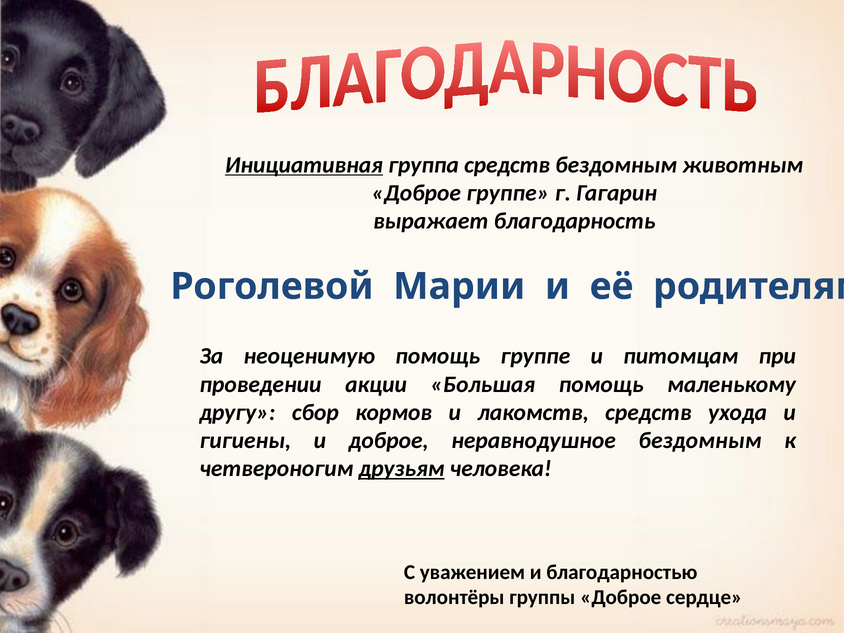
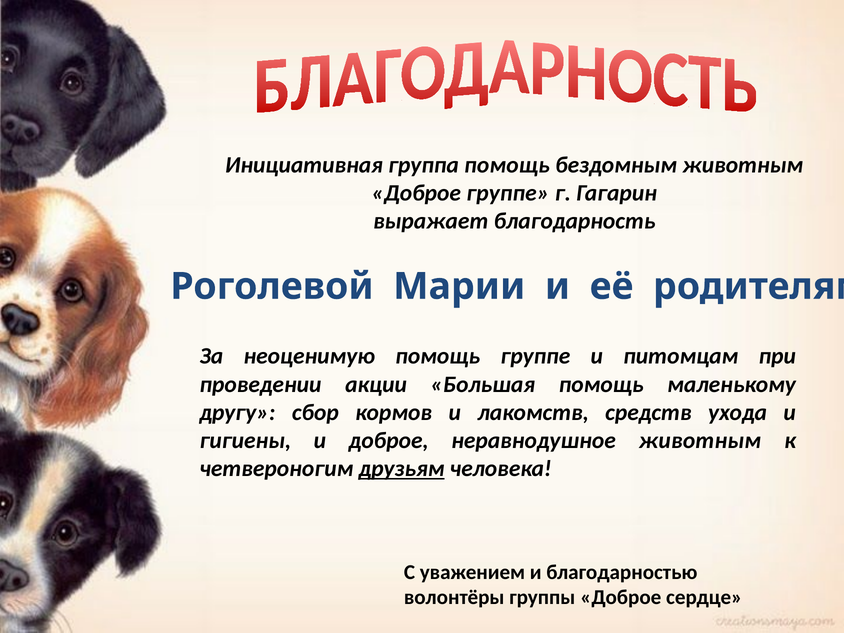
Инициативная underline: present -> none
группа средств: средств -> помощь
неравнодушное бездомным: бездомным -> животным
